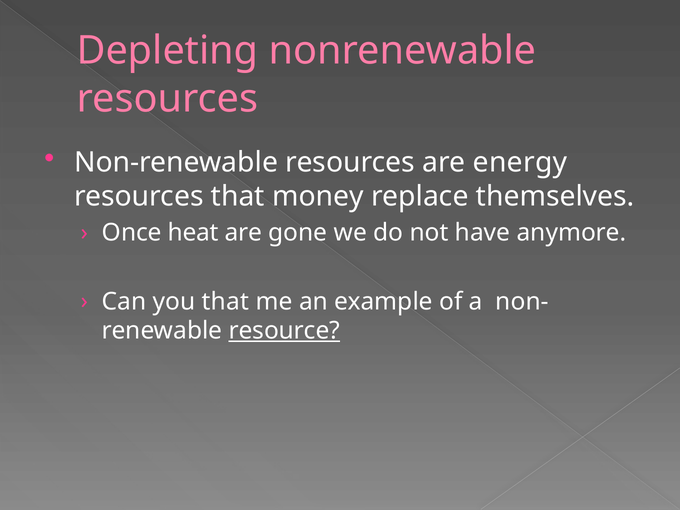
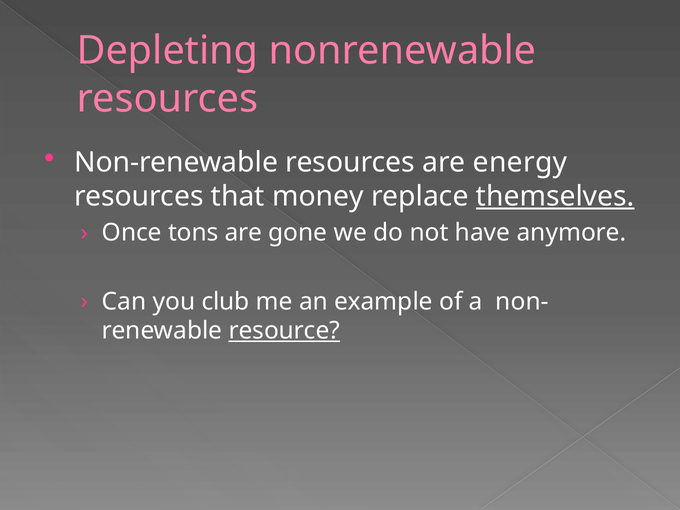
themselves underline: none -> present
heat: heat -> tons
you that: that -> club
